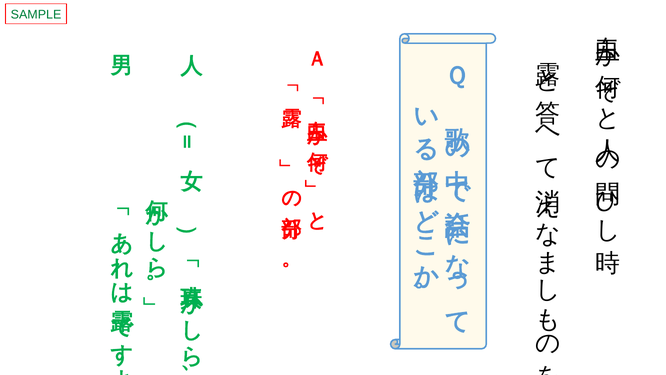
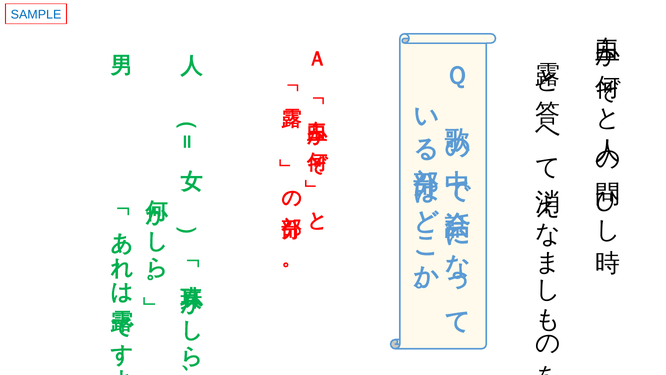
SAMPLE colour: green -> blue
